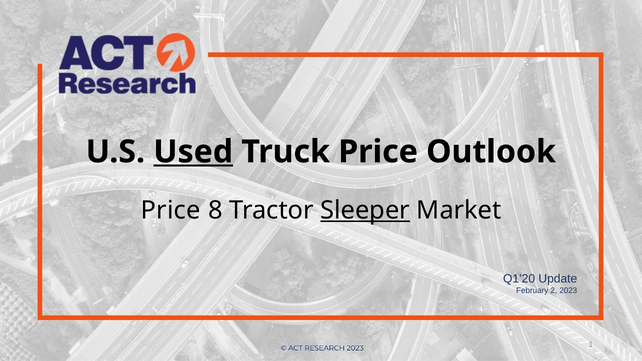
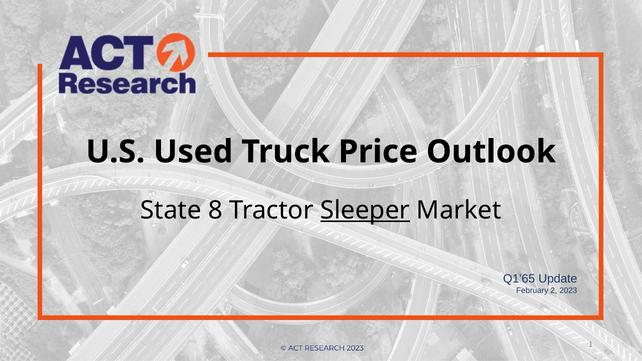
Used underline: present -> none
Price at (171, 210): Price -> State
Q1’20: Q1’20 -> Q1’65
